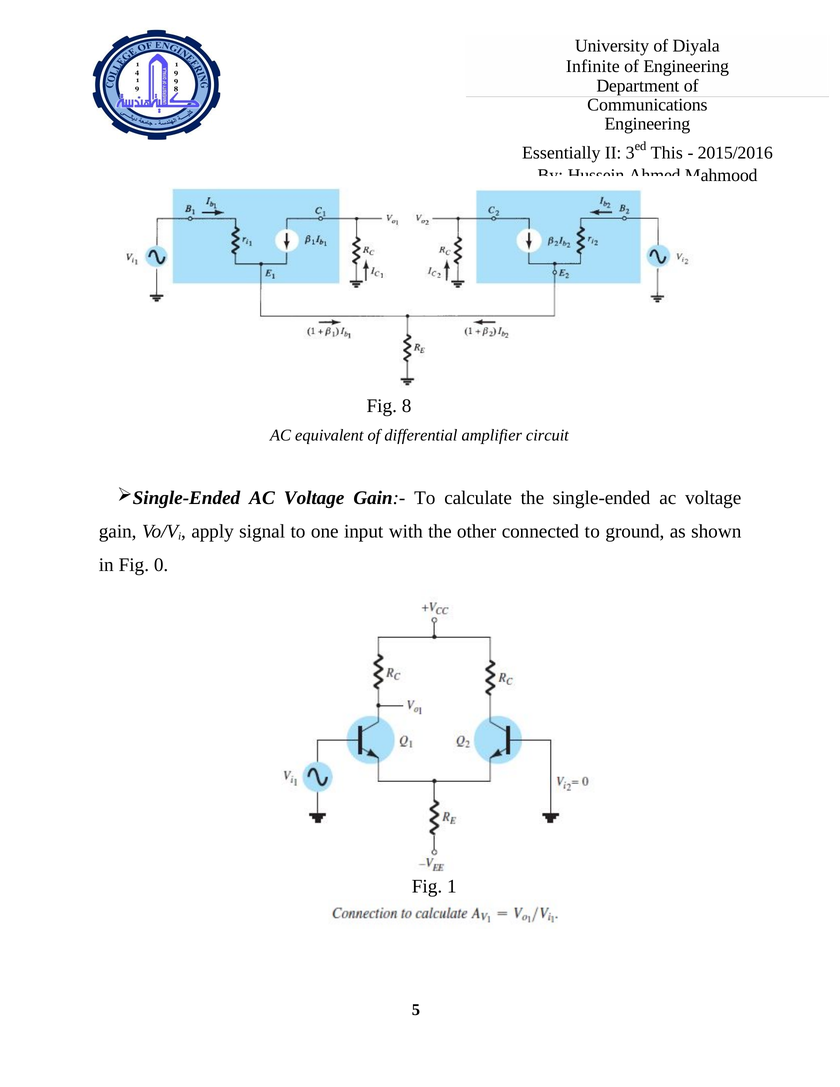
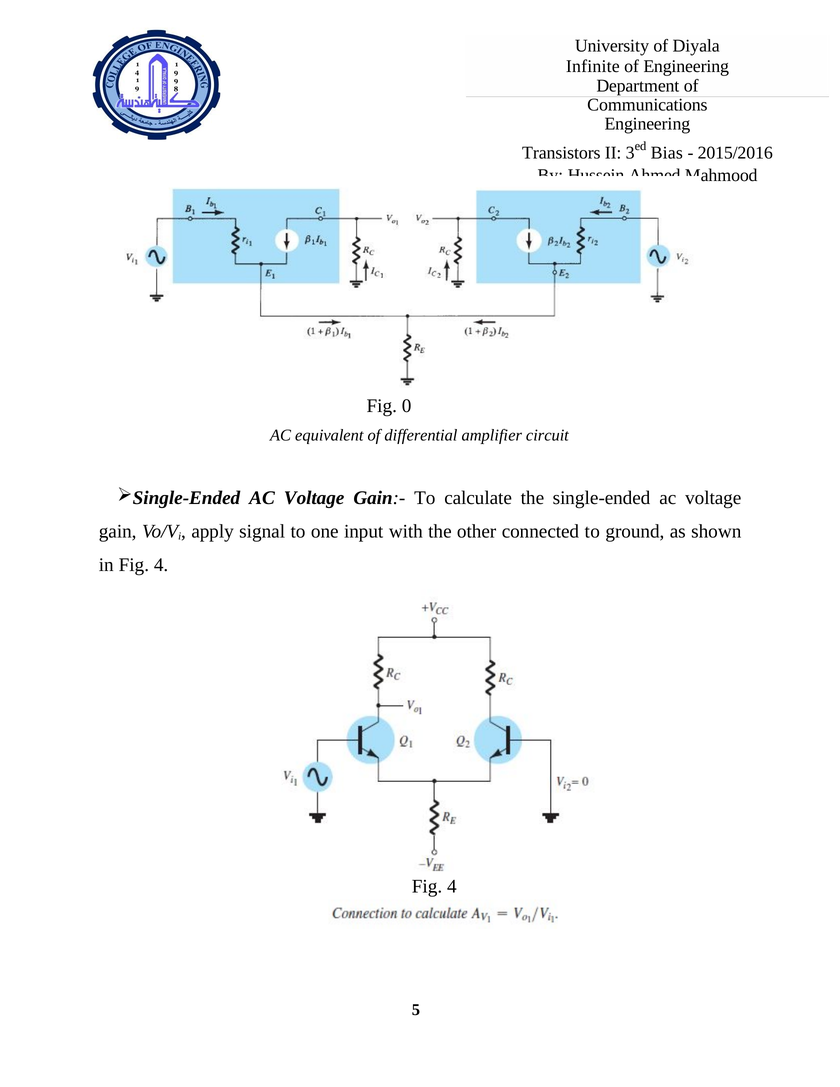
Essentially: Essentially -> Transistors
This: This -> Bias
8: 8 -> 0
in Fig 0: 0 -> 4
1 at (452, 886): 1 -> 4
